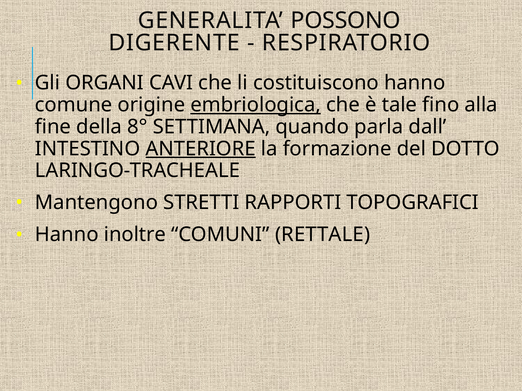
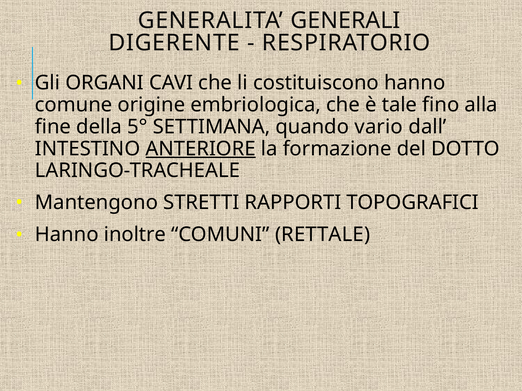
POSSONO: POSSONO -> GENERALI
embriologica underline: present -> none
8°: 8° -> 5°
parla: parla -> vario
